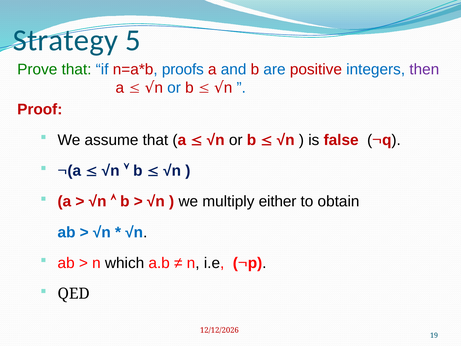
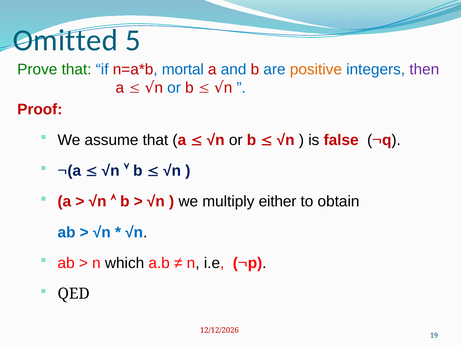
Strategy: Strategy -> Omitted
proofs: proofs -> mortal
positive colour: red -> orange
